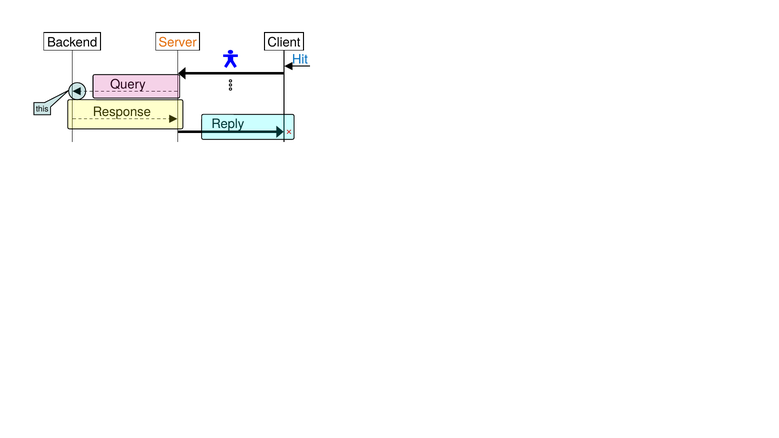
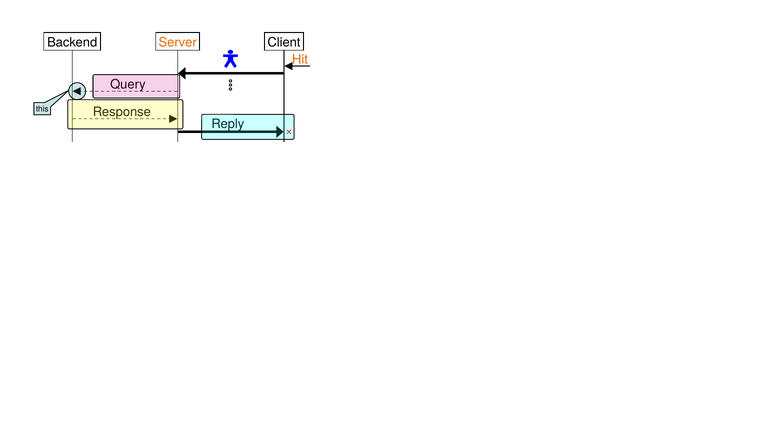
Hit colour: blue -> orange
